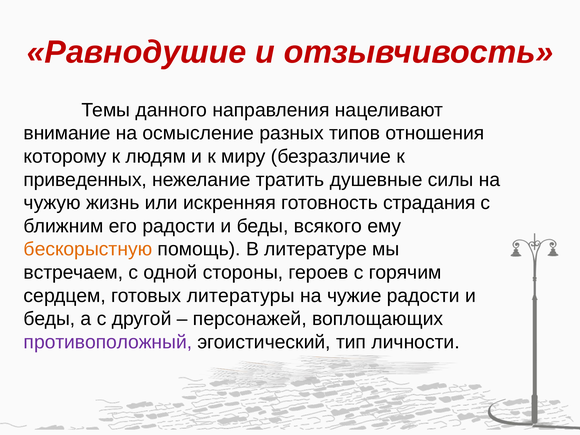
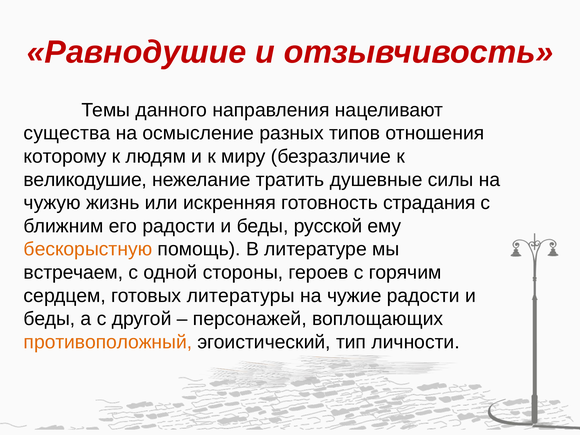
внимание: внимание -> существа
приведенных: приведенных -> великодушие
всякого: всякого -> русской
противоположный colour: purple -> orange
